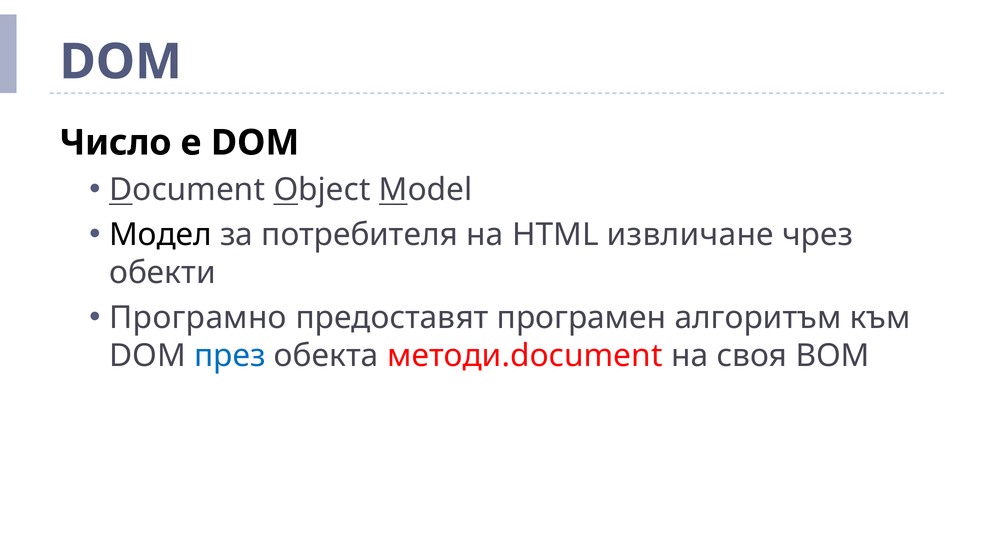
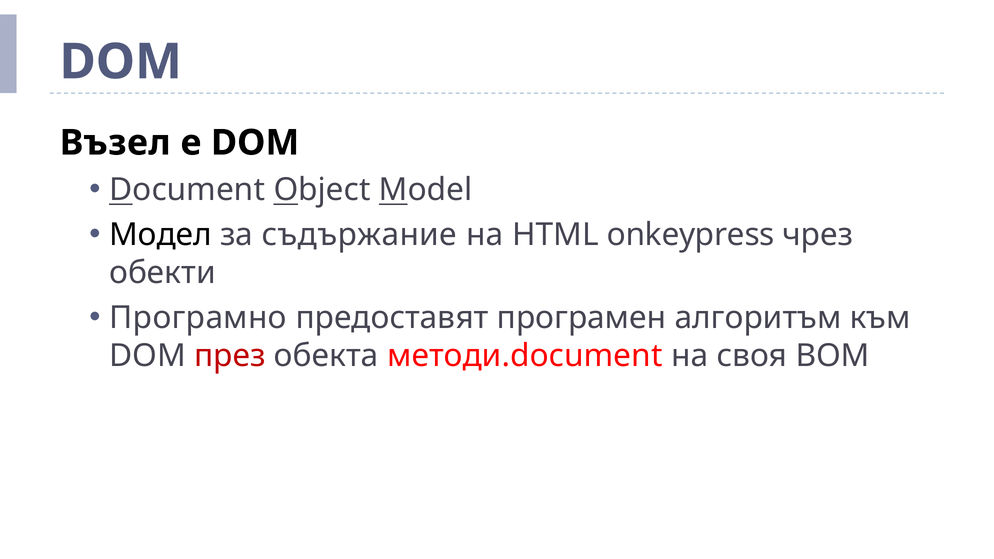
Число: Число -> Възел
потребителя: потребителя -> съдържание
извличане: извличане -> onkeypress
през colour: blue -> red
